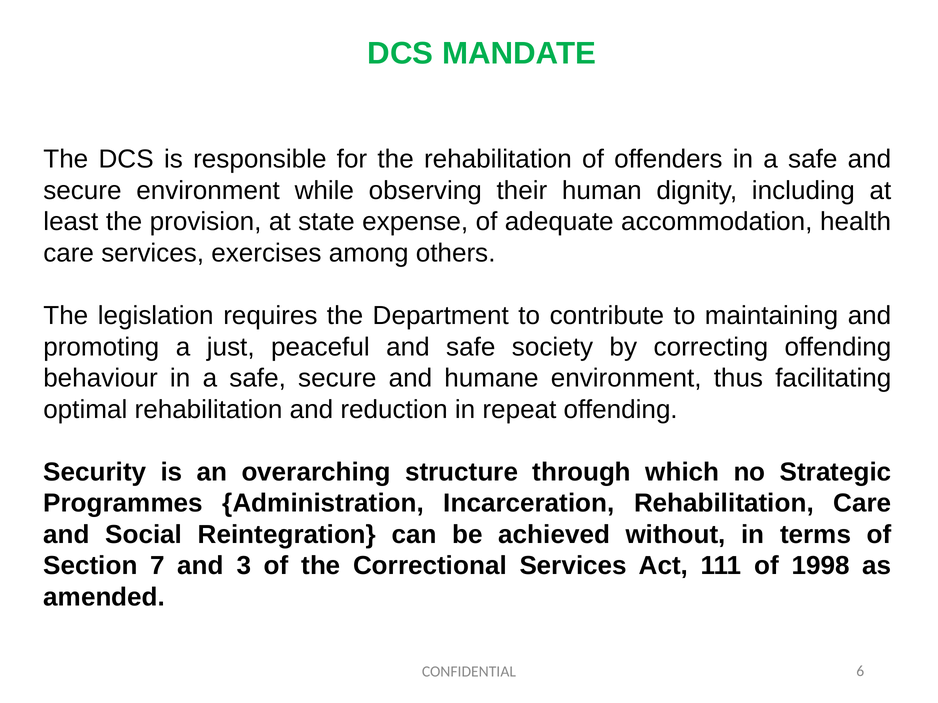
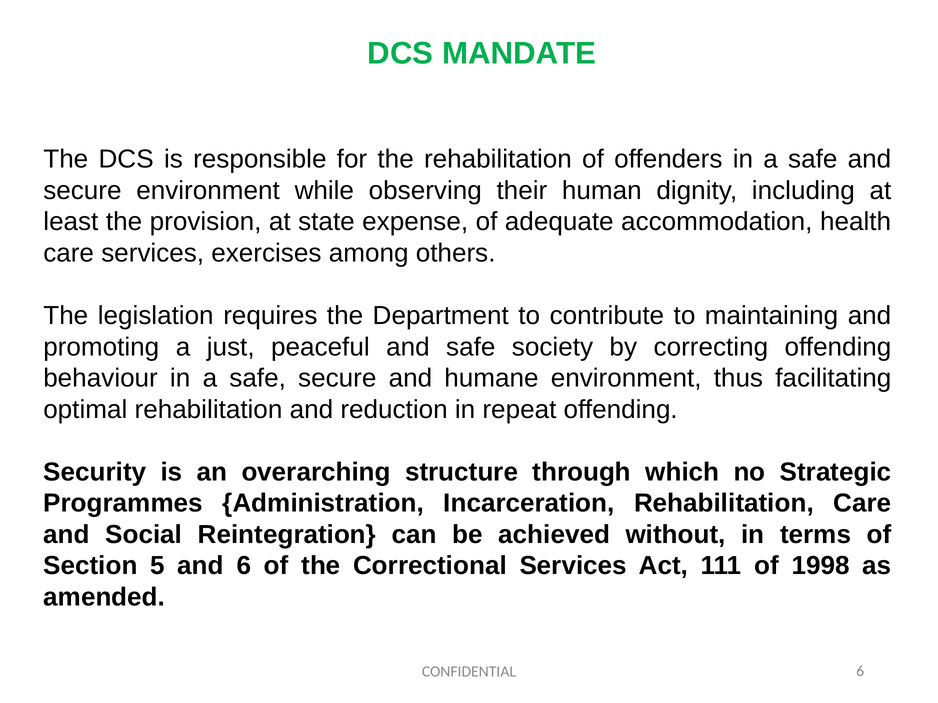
7: 7 -> 5
and 3: 3 -> 6
